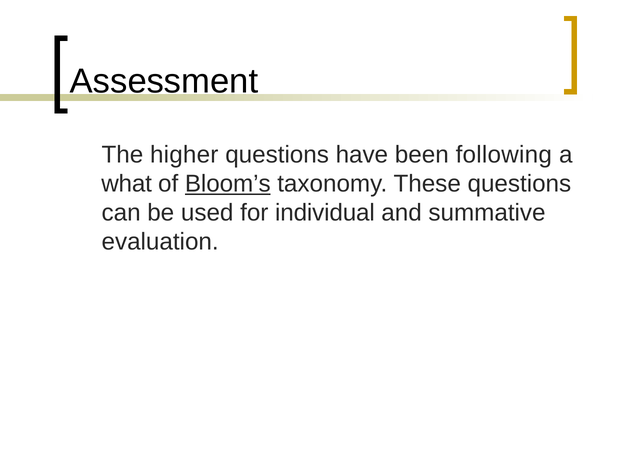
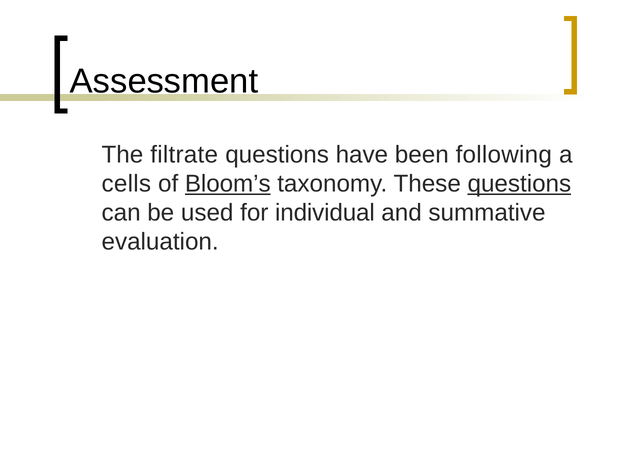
higher: higher -> filtrate
what: what -> cells
questions at (519, 184) underline: none -> present
